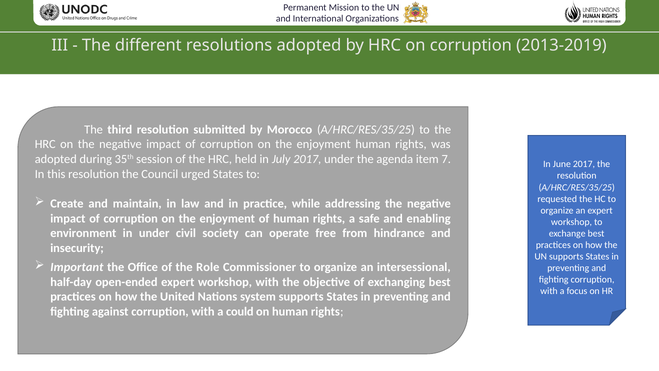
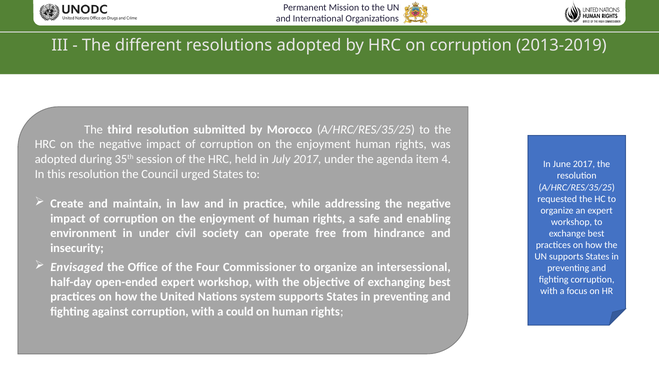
7: 7 -> 4
Important: Important -> Envisaged
Role: Role -> Four
